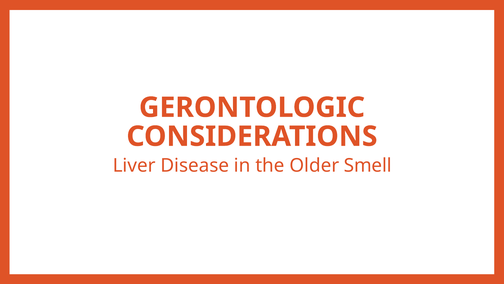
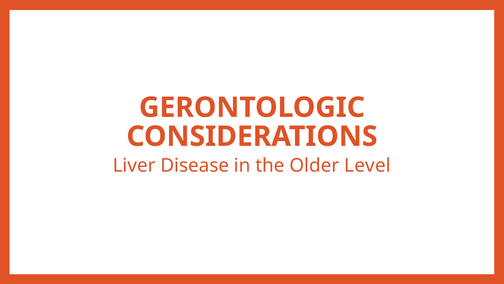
Smell: Smell -> Level
